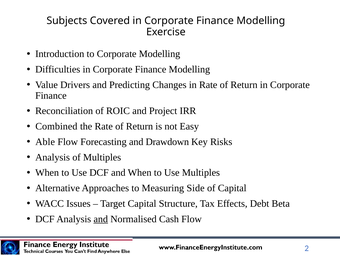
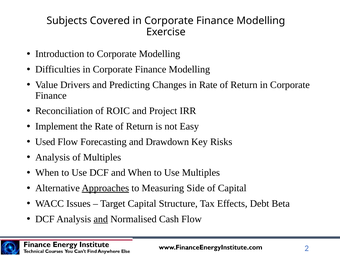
Combined: Combined -> Implement
Able: Able -> Used
Approaches underline: none -> present
